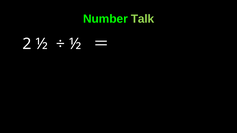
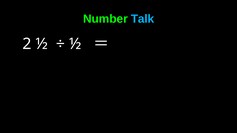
Talk colour: light green -> light blue
